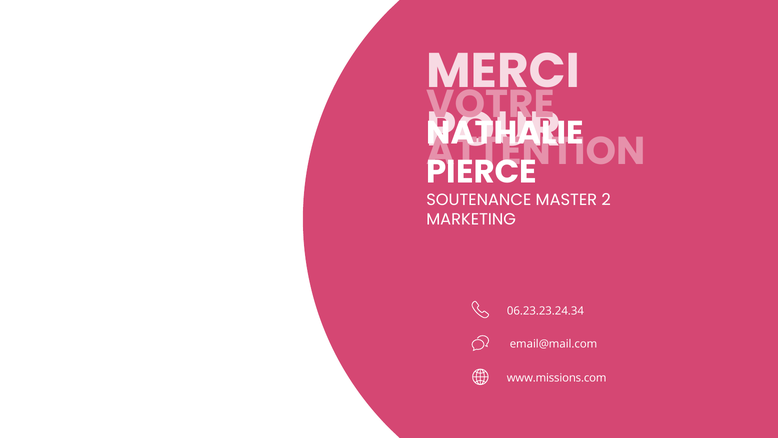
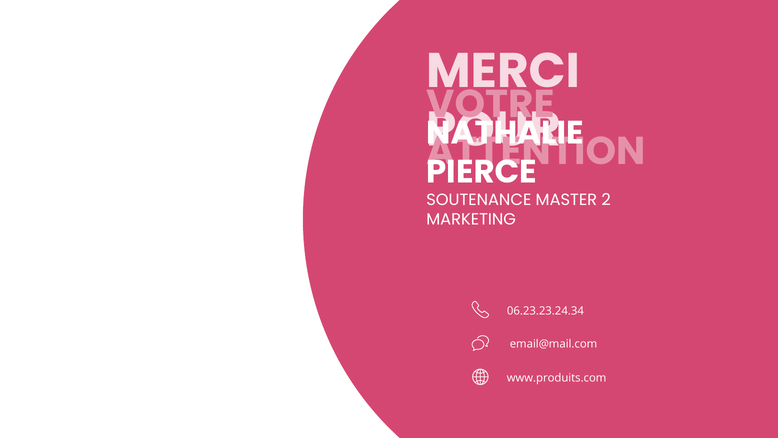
www.missions.com: www.missions.com -> www.produits.com
